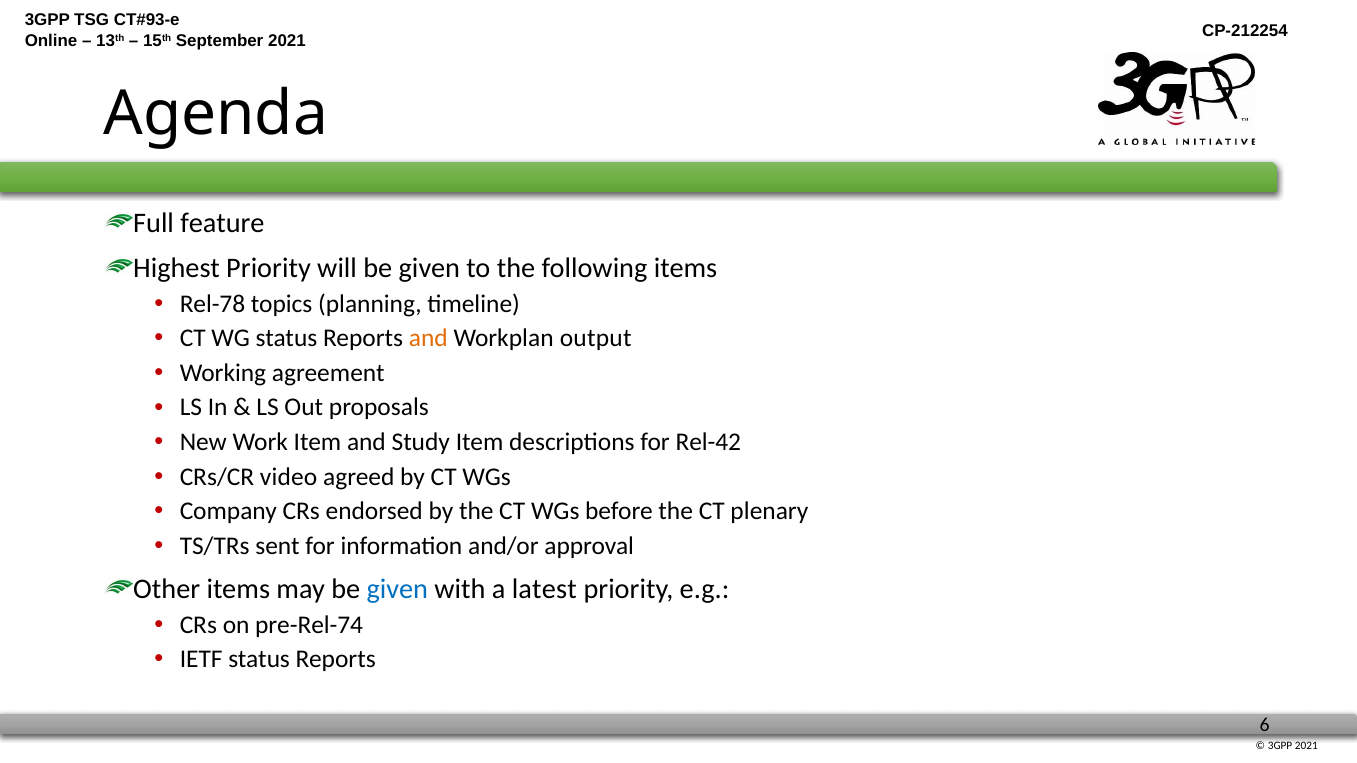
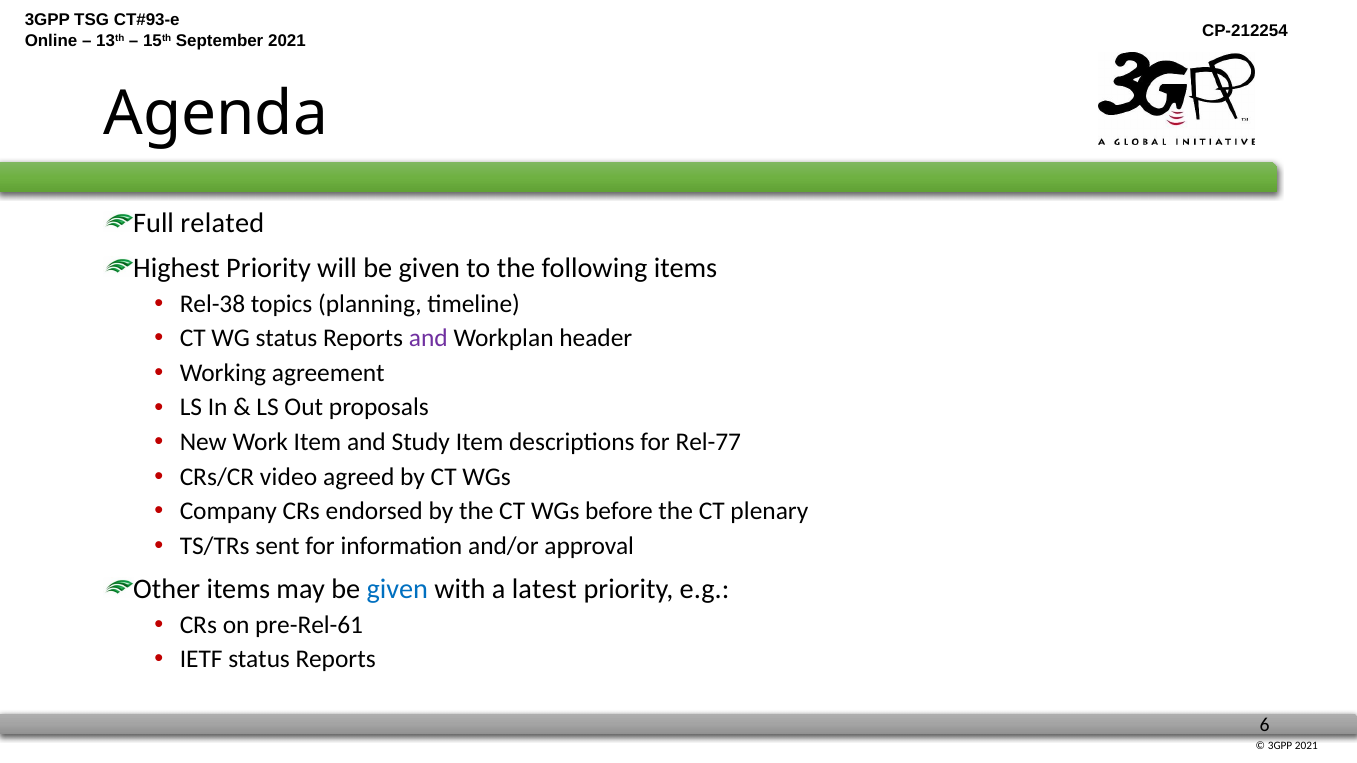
feature: feature -> related
Rel-78: Rel-78 -> Rel-38
and at (428, 339) colour: orange -> purple
output: output -> header
Rel-42: Rel-42 -> Rel-77
pre-Rel-74: pre-Rel-74 -> pre-Rel-61
